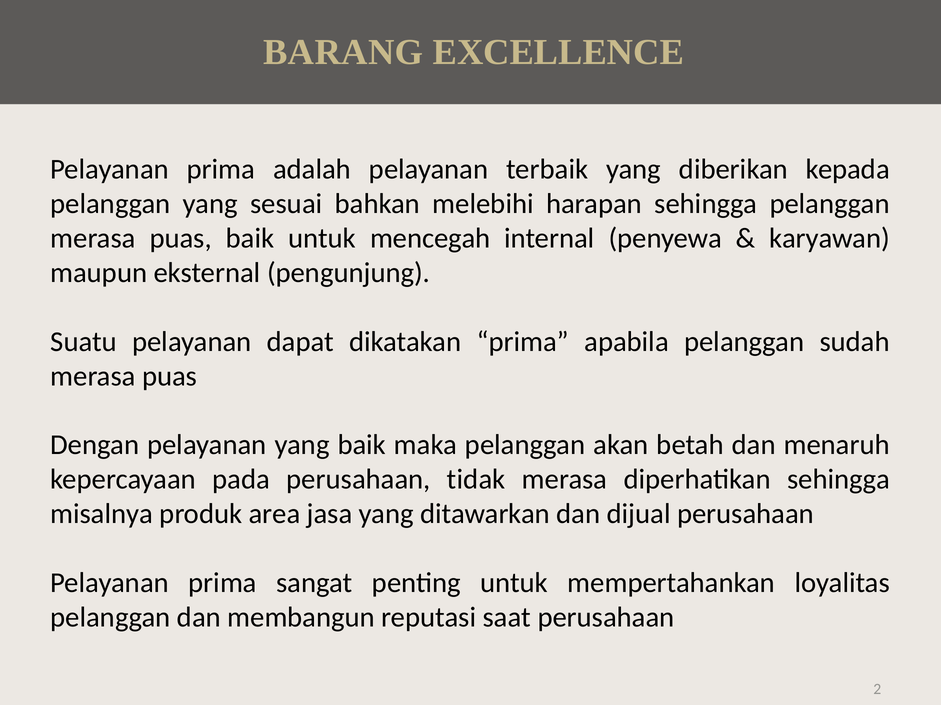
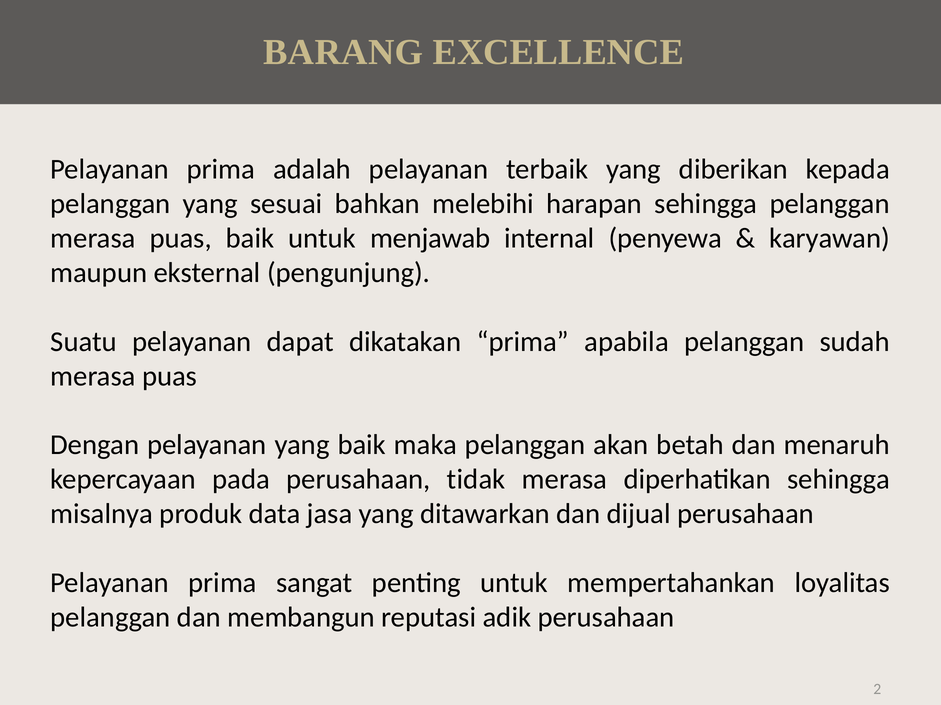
mencegah: mencegah -> menjawab
area: area -> data
saat: saat -> adik
